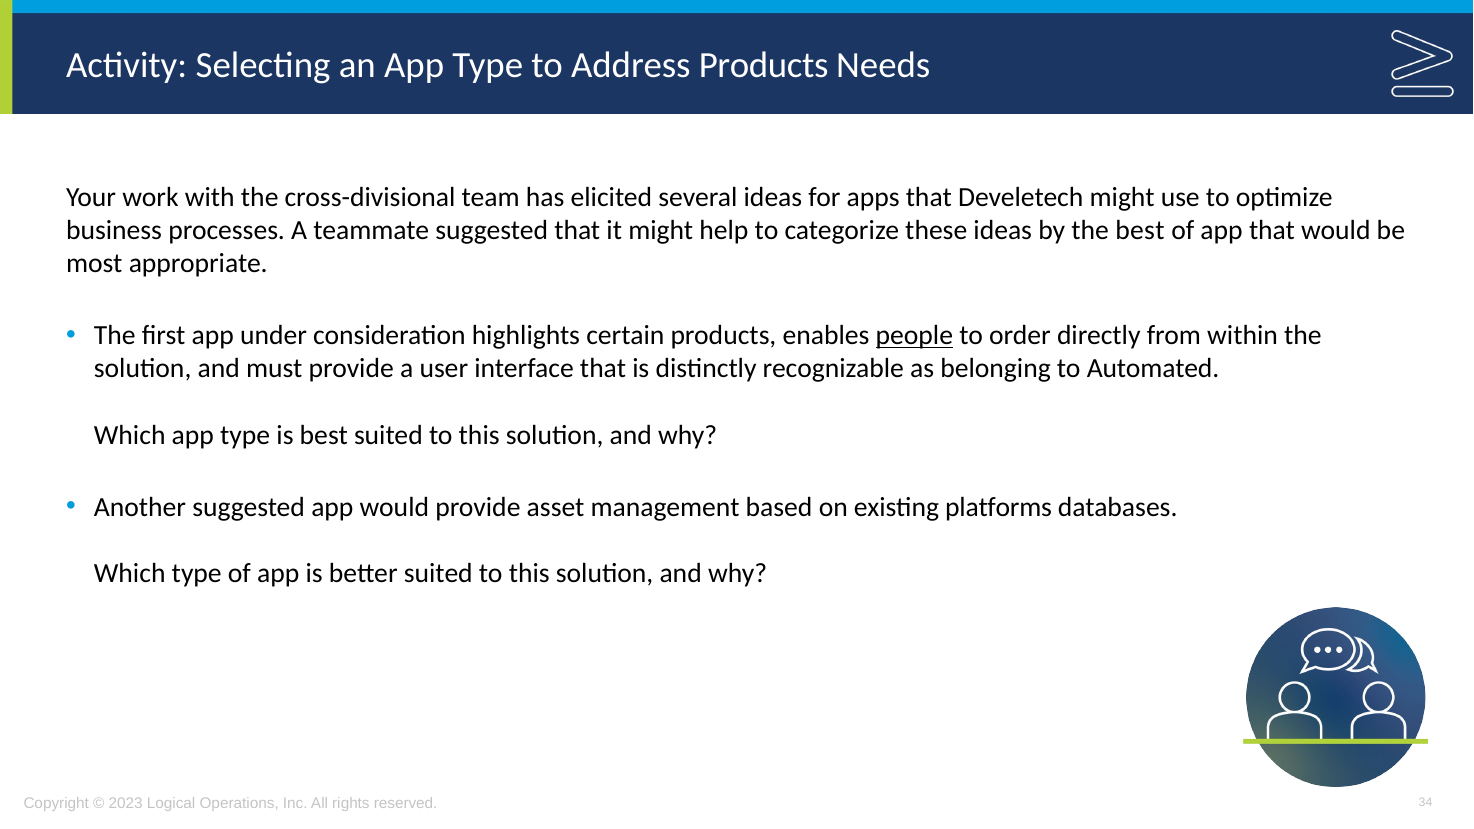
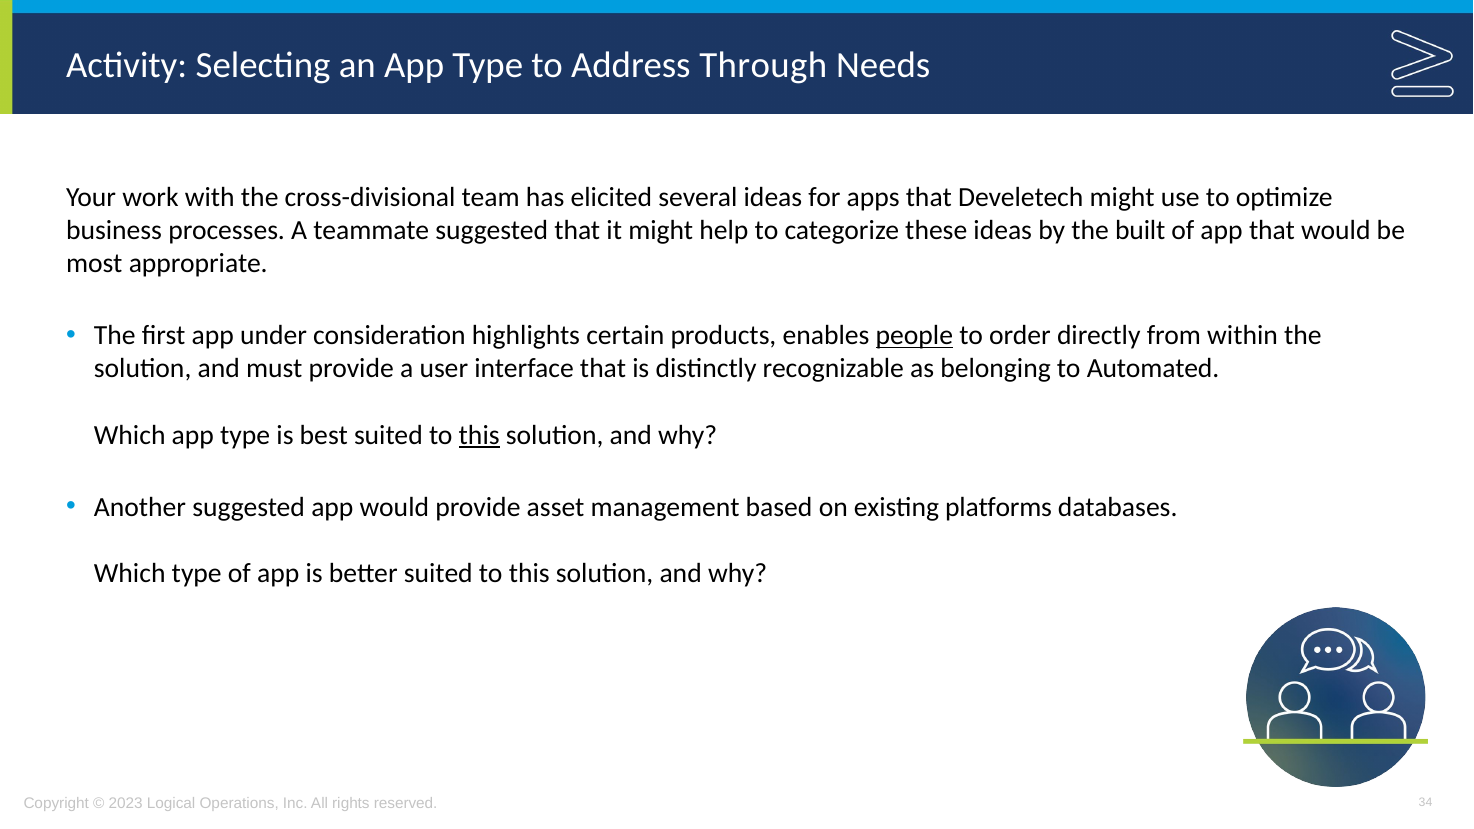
Address Products: Products -> Through
the best: best -> built
this at (479, 435) underline: none -> present
